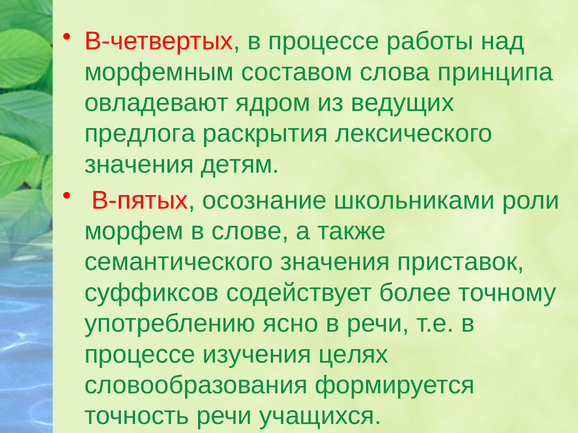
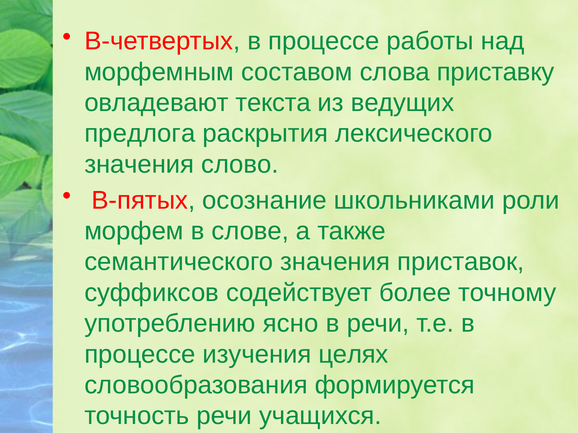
принципа: принципа -> приставку
ядром: ядром -> текста
детям: детям -> слово
